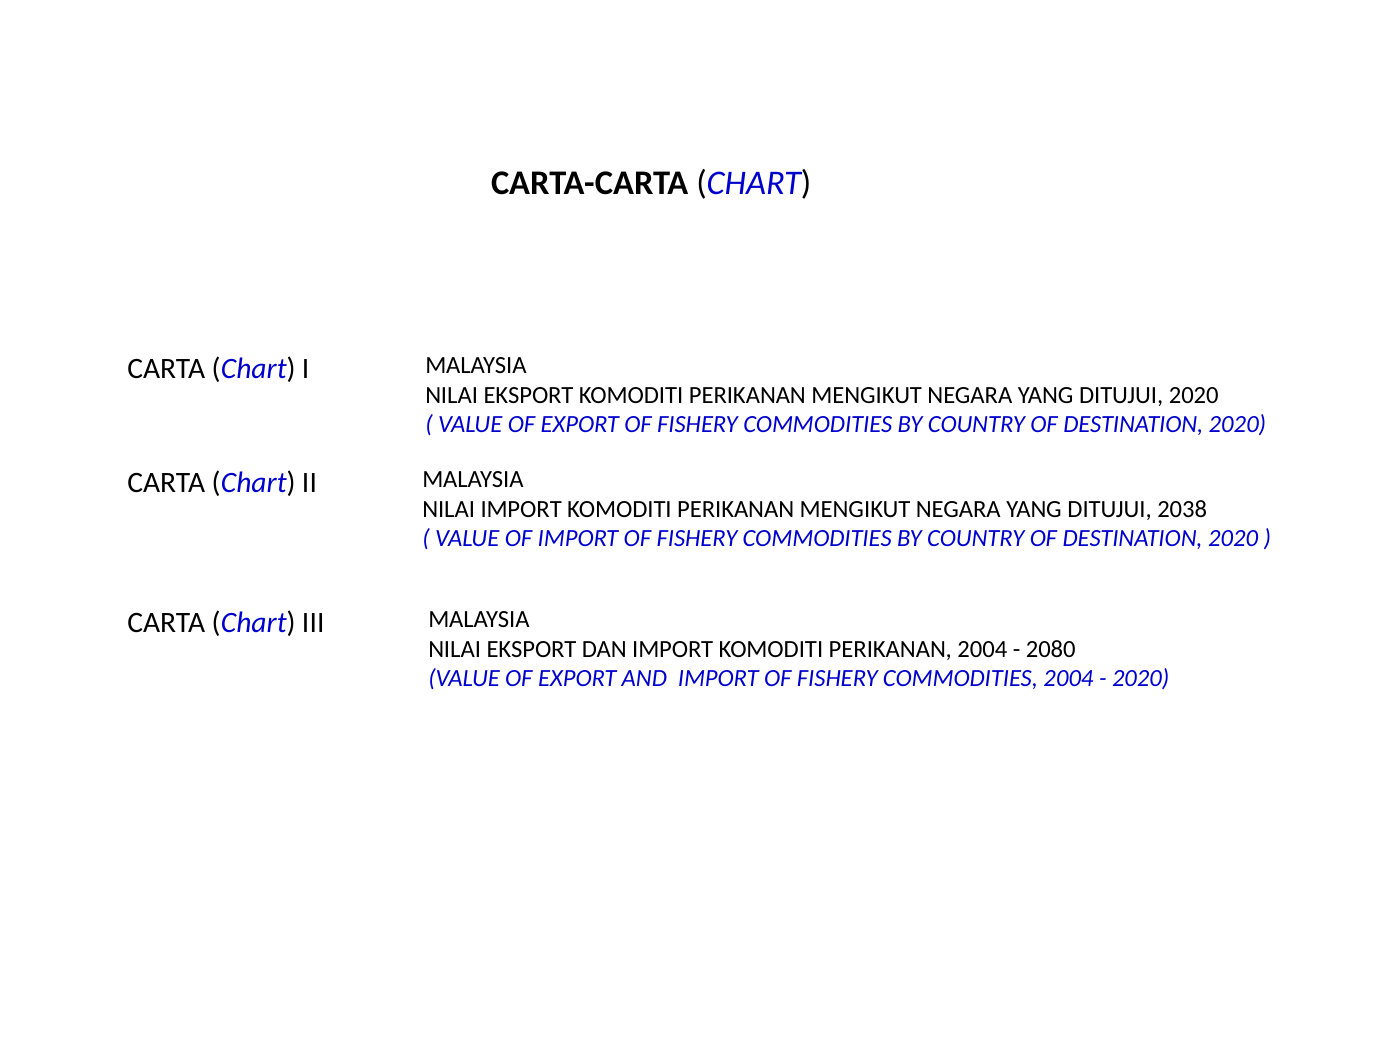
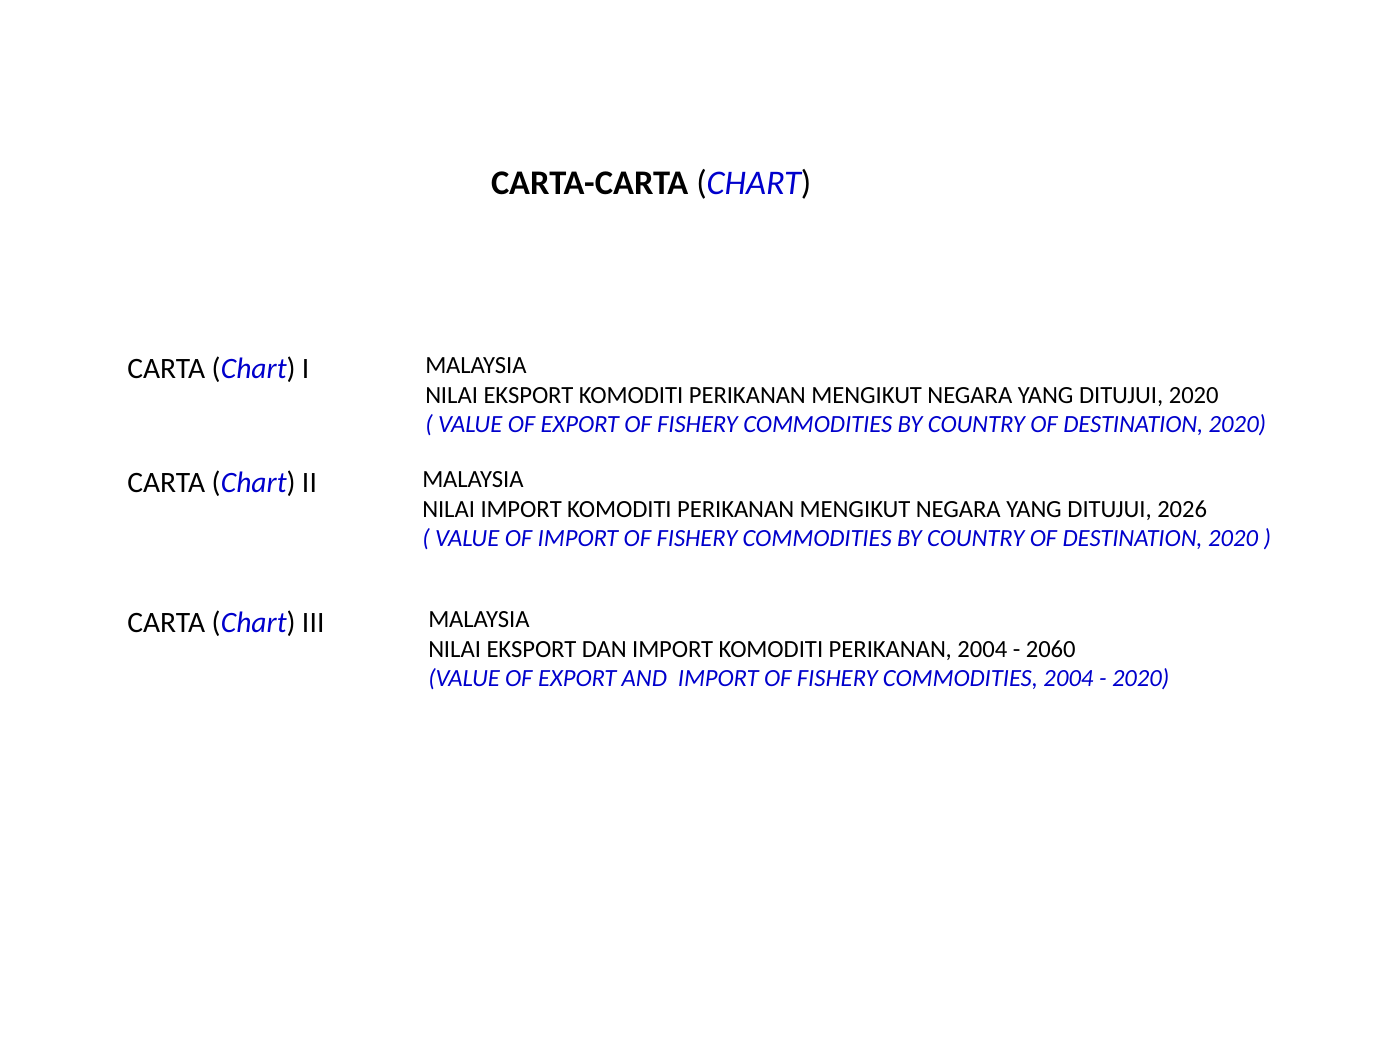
2038: 2038 -> 2026
2080: 2080 -> 2060
